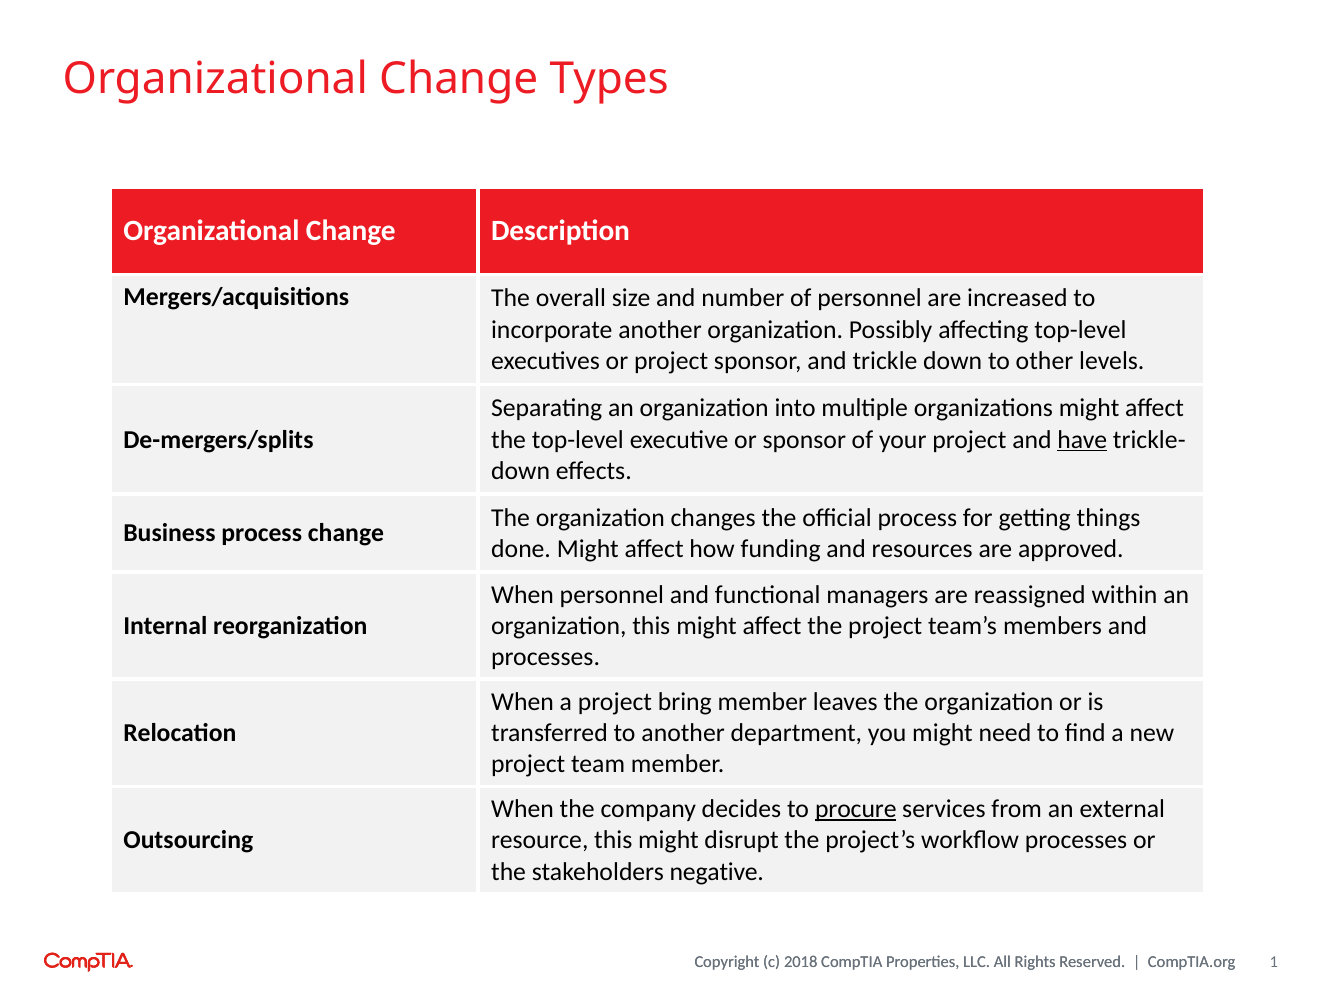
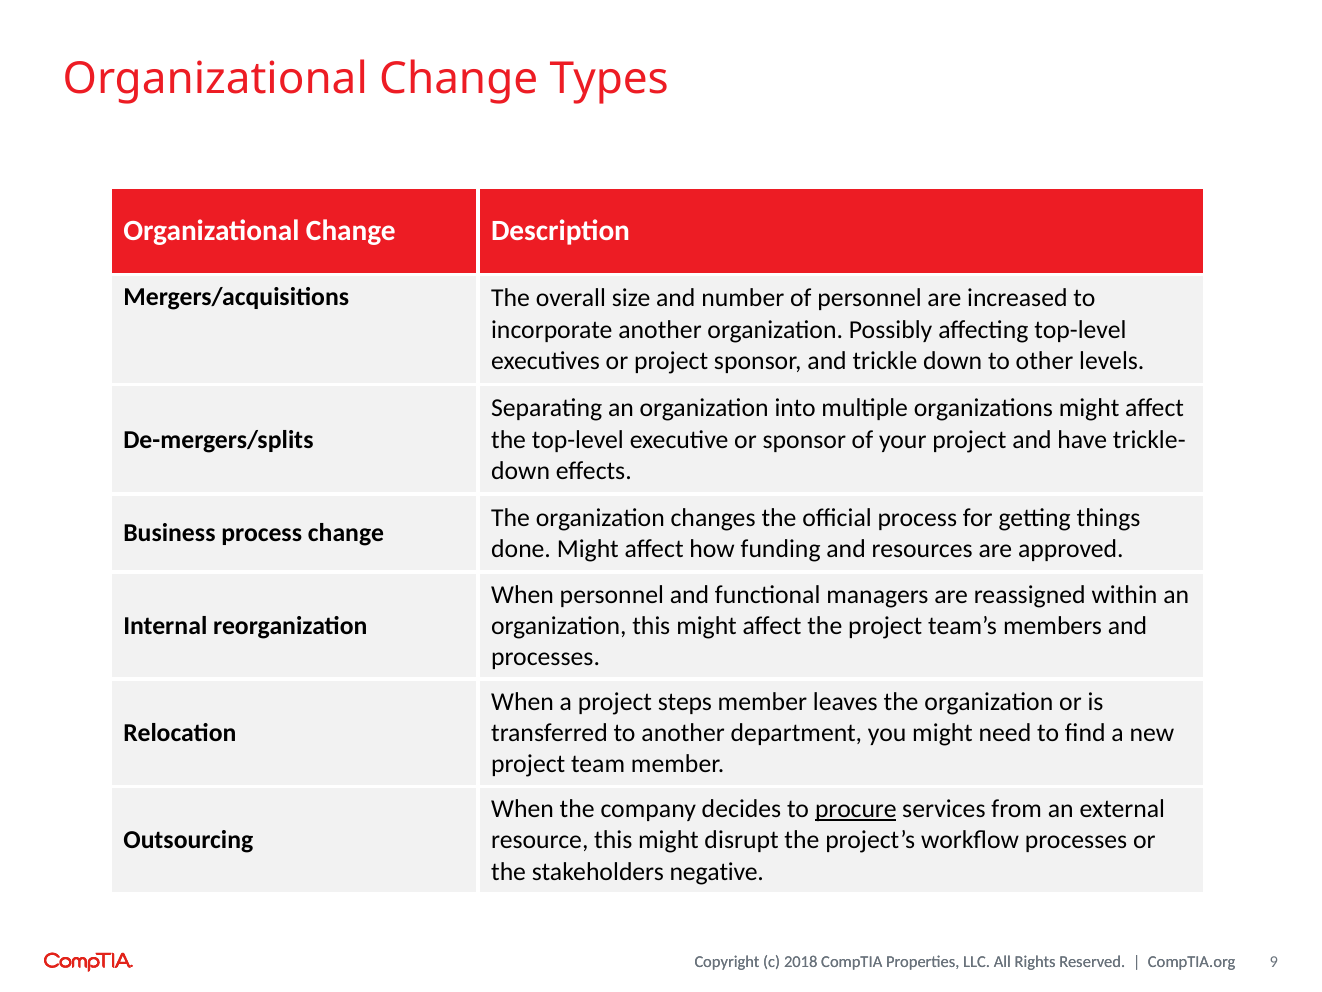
have underline: present -> none
bring: bring -> steps
1: 1 -> 9
